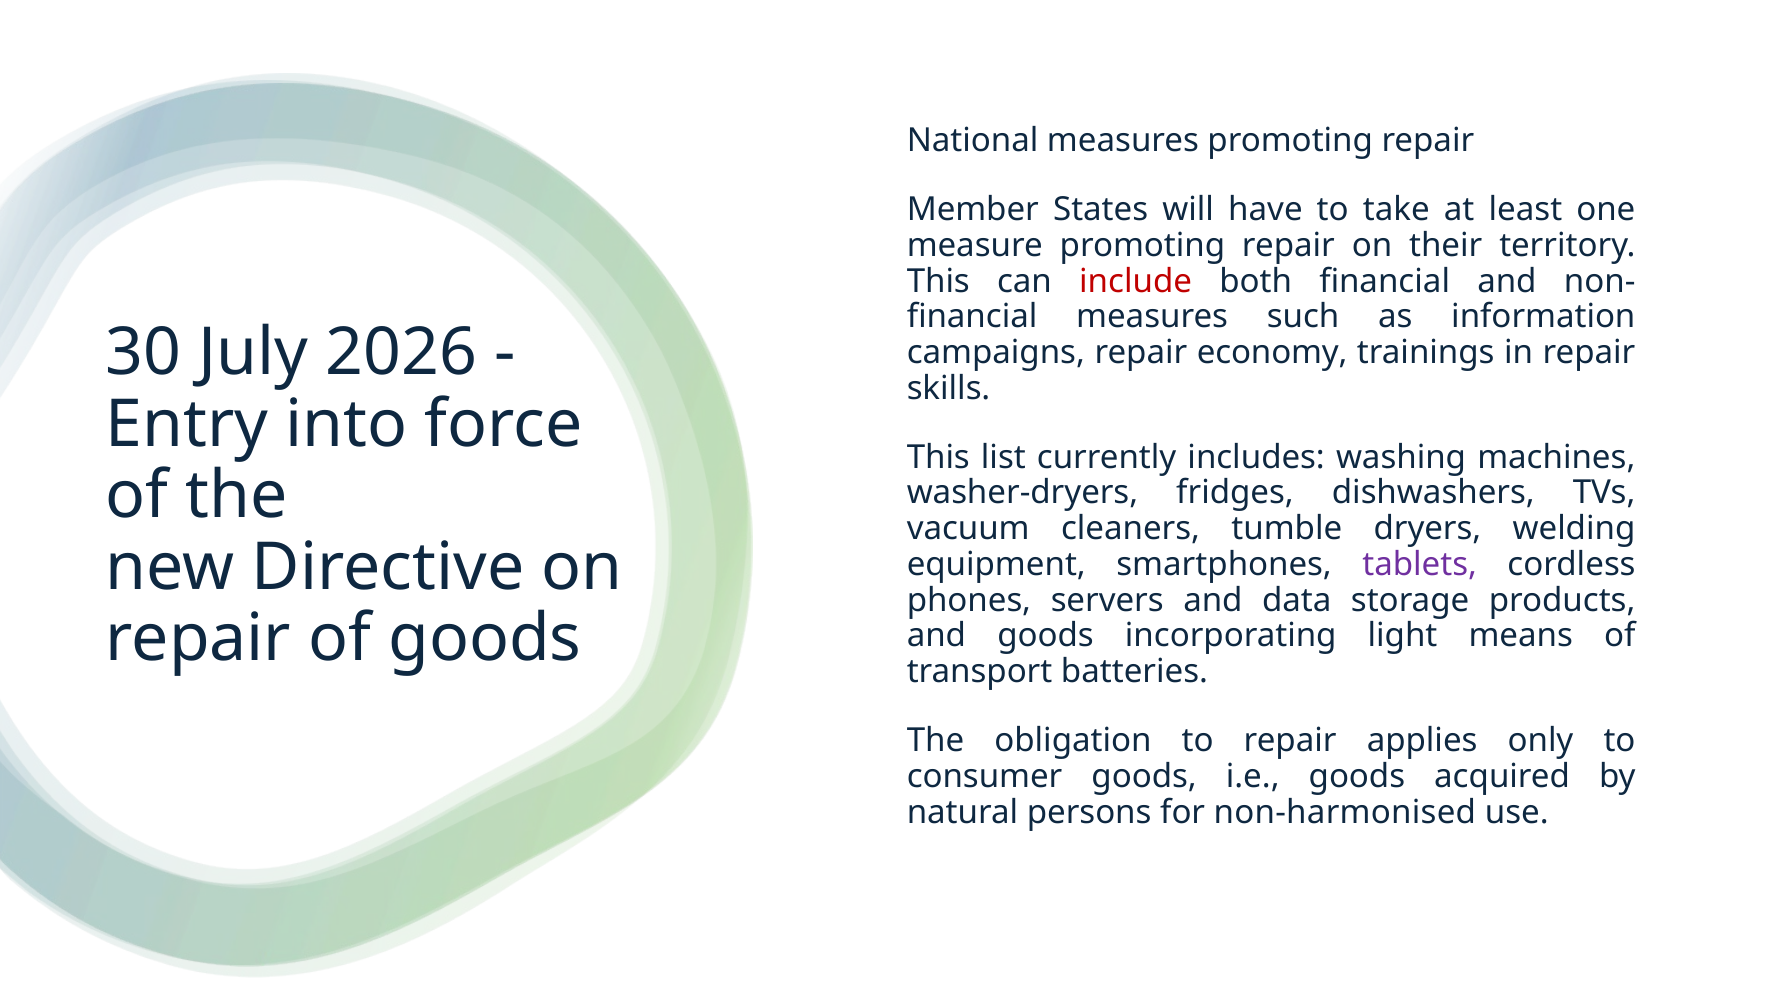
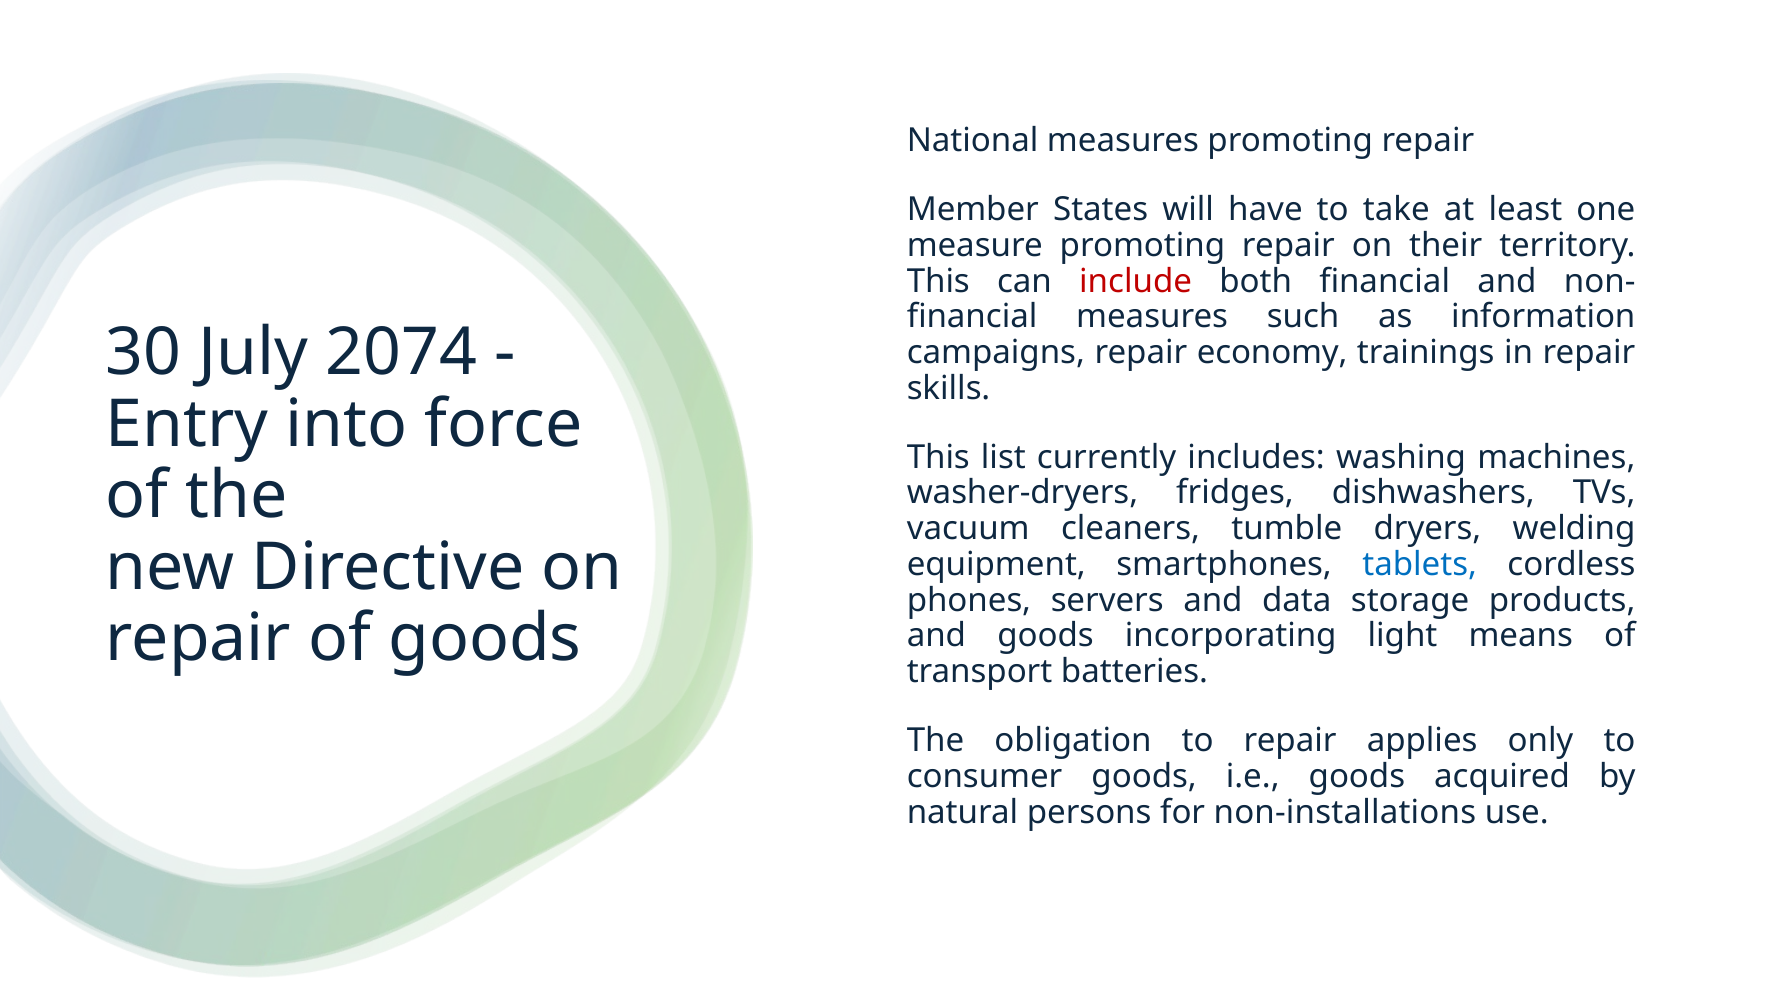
2026: 2026 -> 2074
tablets colour: purple -> blue
non-harmonised: non-harmonised -> non-installations
